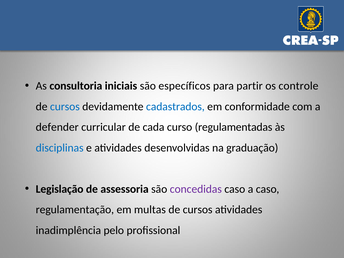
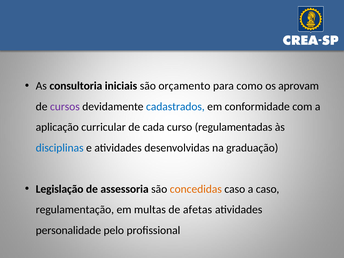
específicos: específicos -> orçamento
partir: partir -> como
controle: controle -> aprovam
cursos at (65, 107) colour: blue -> purple
defender: defender -> aplicação
concedidas colour: purple -> orange
cursos at (198, 210): cursos -> afetas
inadimplência: inadimplência -> personalidade
